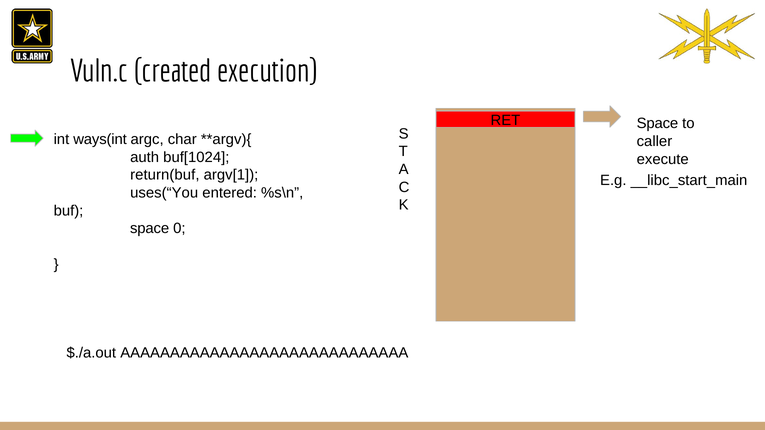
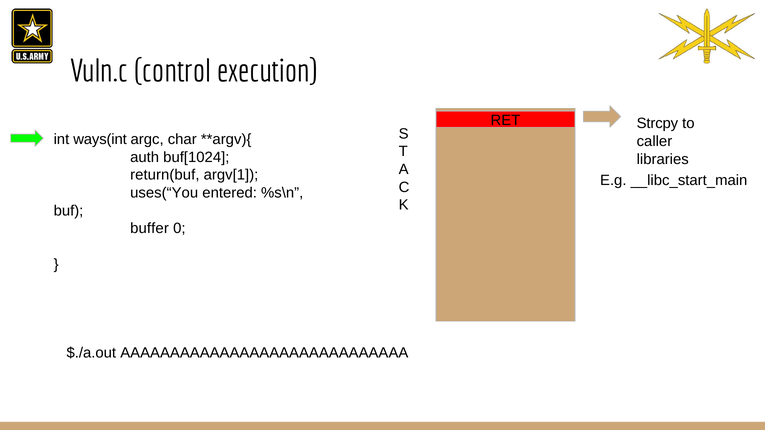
created: created -> control
Space at (657, 124): Space -> Strcpy
execute: execute -> libraries
space at (150, 229): space -> buffer
